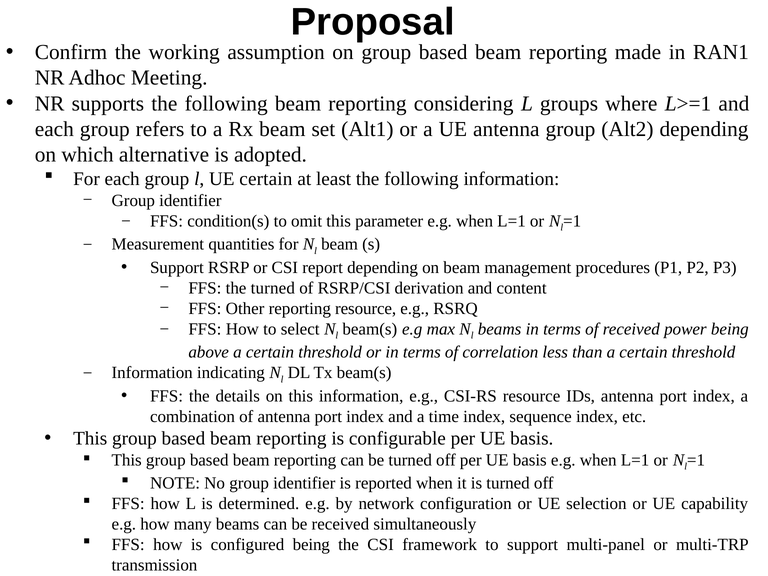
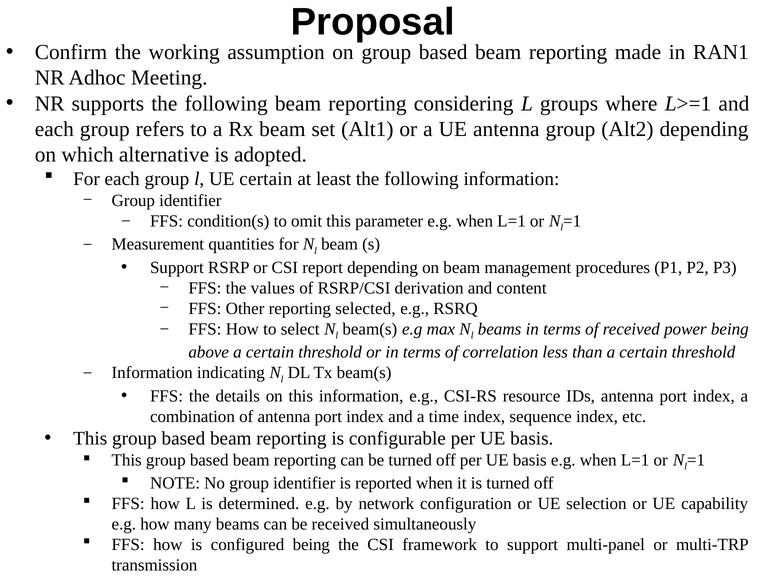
the turned: turned -> values
reporting resource: resource -> selected
